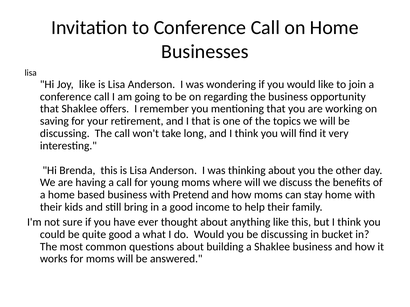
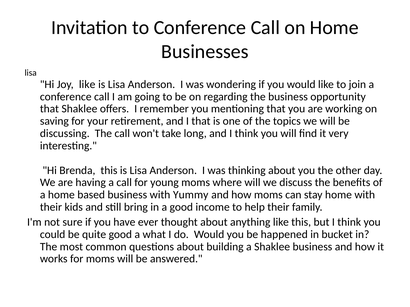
Pretend: Pretend -> Yummy
you be discussing: discussing -> happened
